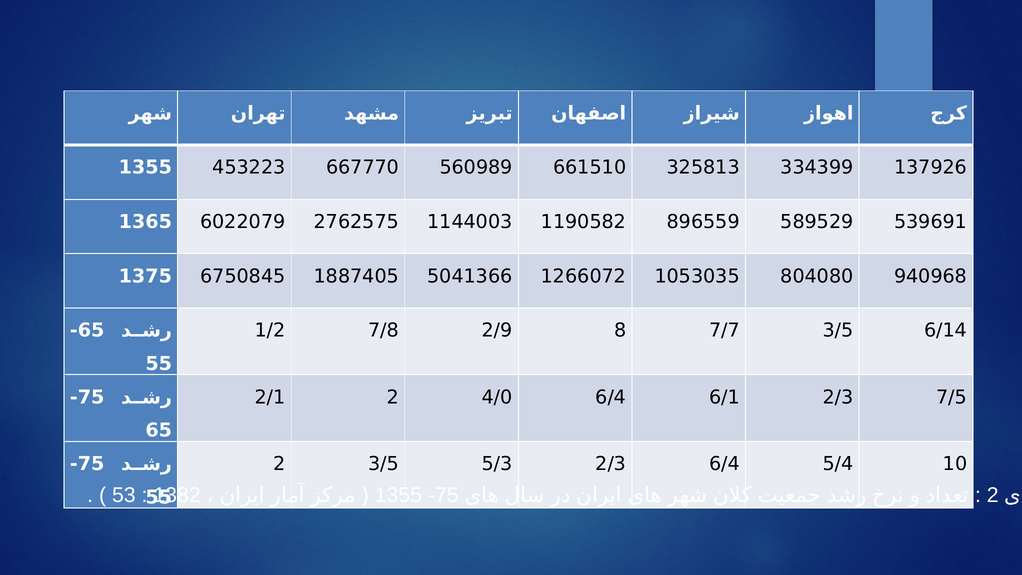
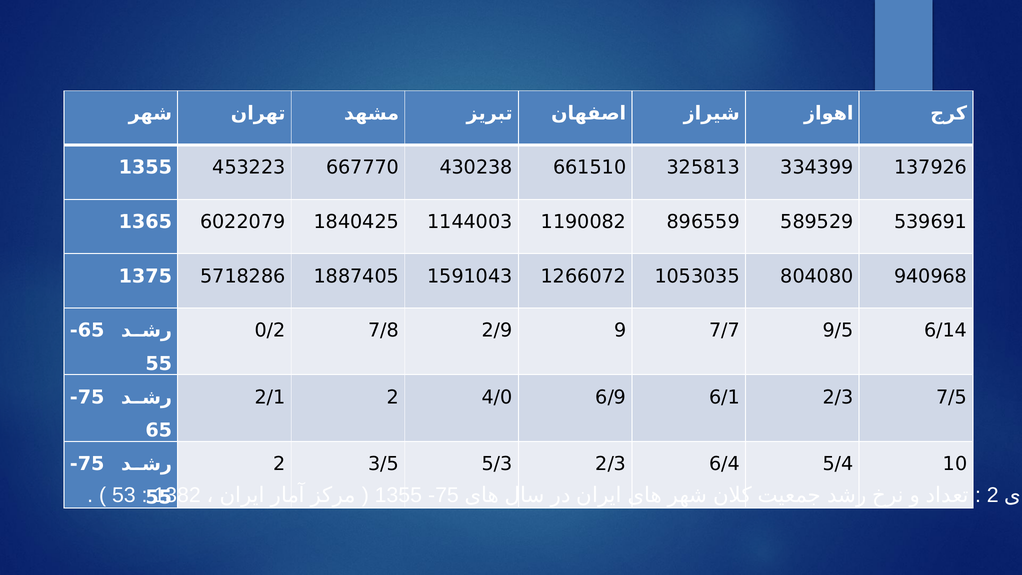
560989: 560989 -> 430238
2762575: 2762575 -> 1840425
1190582: 1190582 -> 1190082
6750845: 6750845 -> 5718286
5041366: 5041366 -> 1591043
1/2: 1/2 -> 0/2
8: 8 -> 9
7/7 3/5: 3/5 -> 9/5
4/0 6/4: 6/4 -> 6/9
